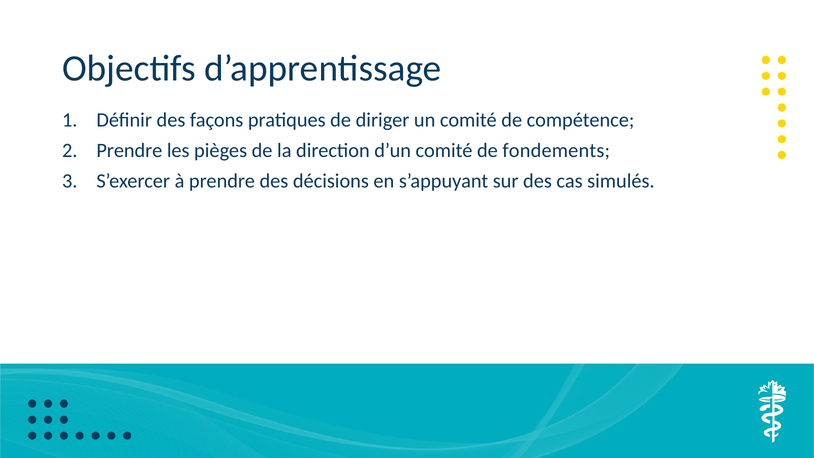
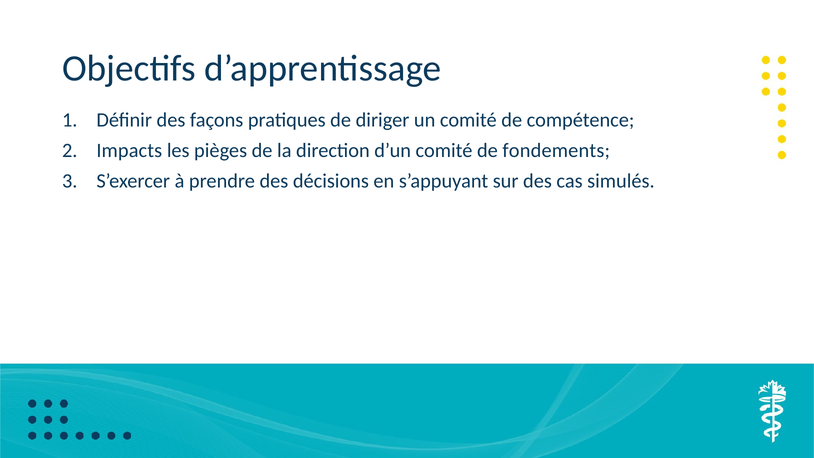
Prendre at (129, 151): Prendre -> Impacts
